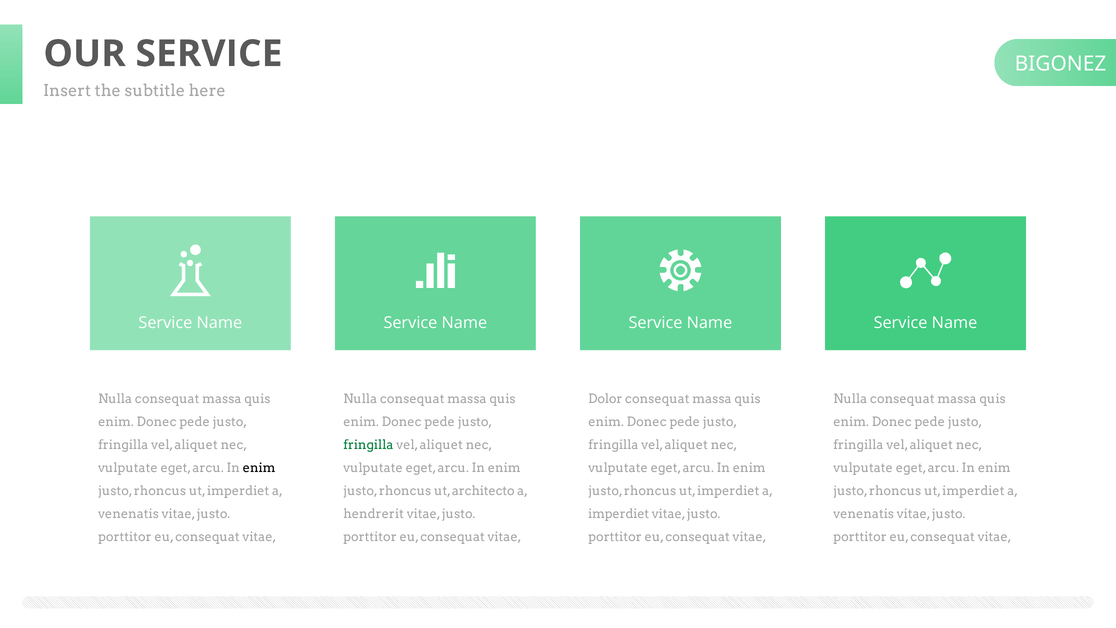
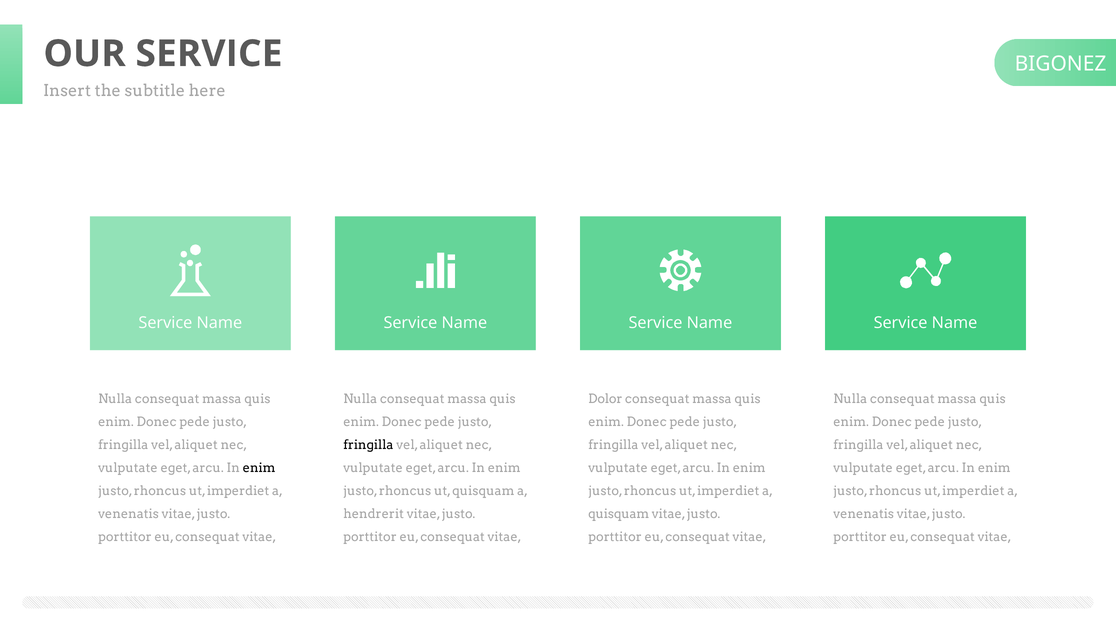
fringilla at (368, 445) colour: green -> black
ut architecto: architecto -> quisquam
imperdiet at (619, 514): imperdiet -> quisquam
